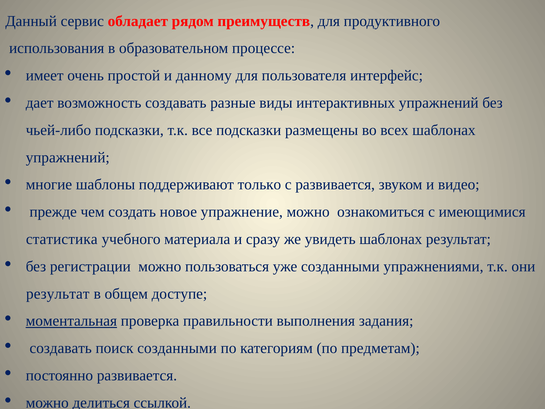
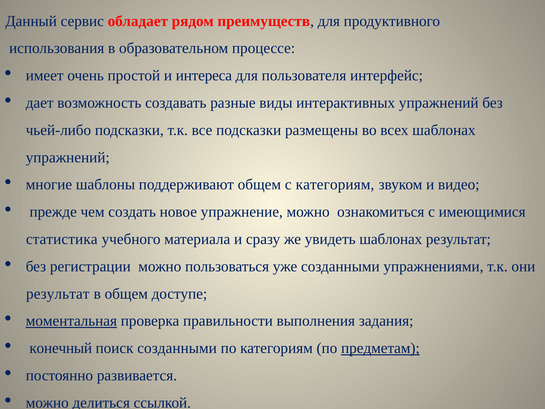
данному: данному -> интереса
поддерживают только: только -> общем
с развивается: развивается -> категориям
создавать at (61, 348): создавать -> конечный
предметам underline: none -> present
